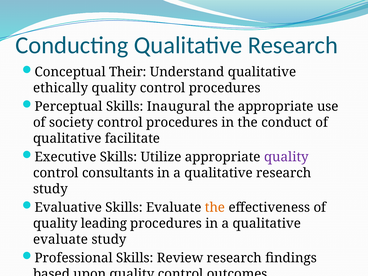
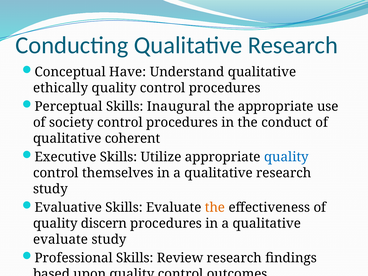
Their: Their -> Have
facilitate: facilitate -> coherent
quality at (286, 157) colour: purple -> blue
consultants: consultants -> themselves
leading: leading -> discern
